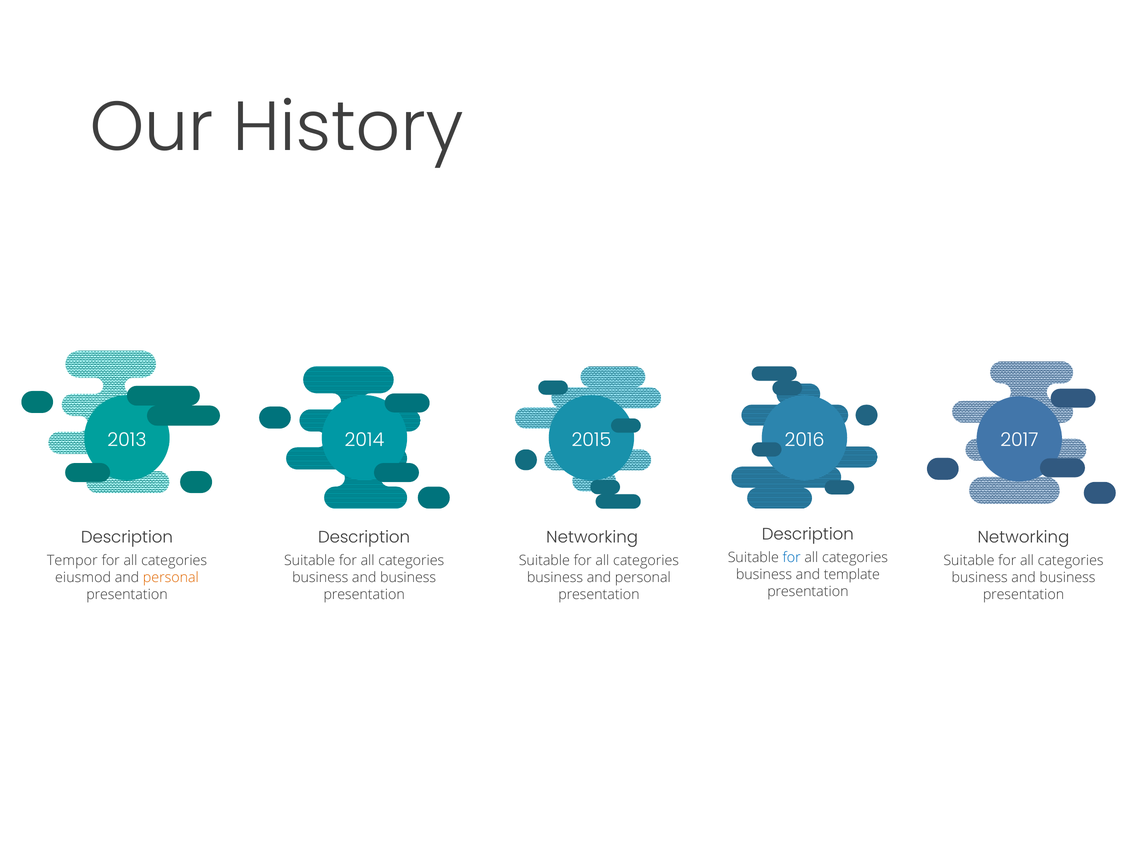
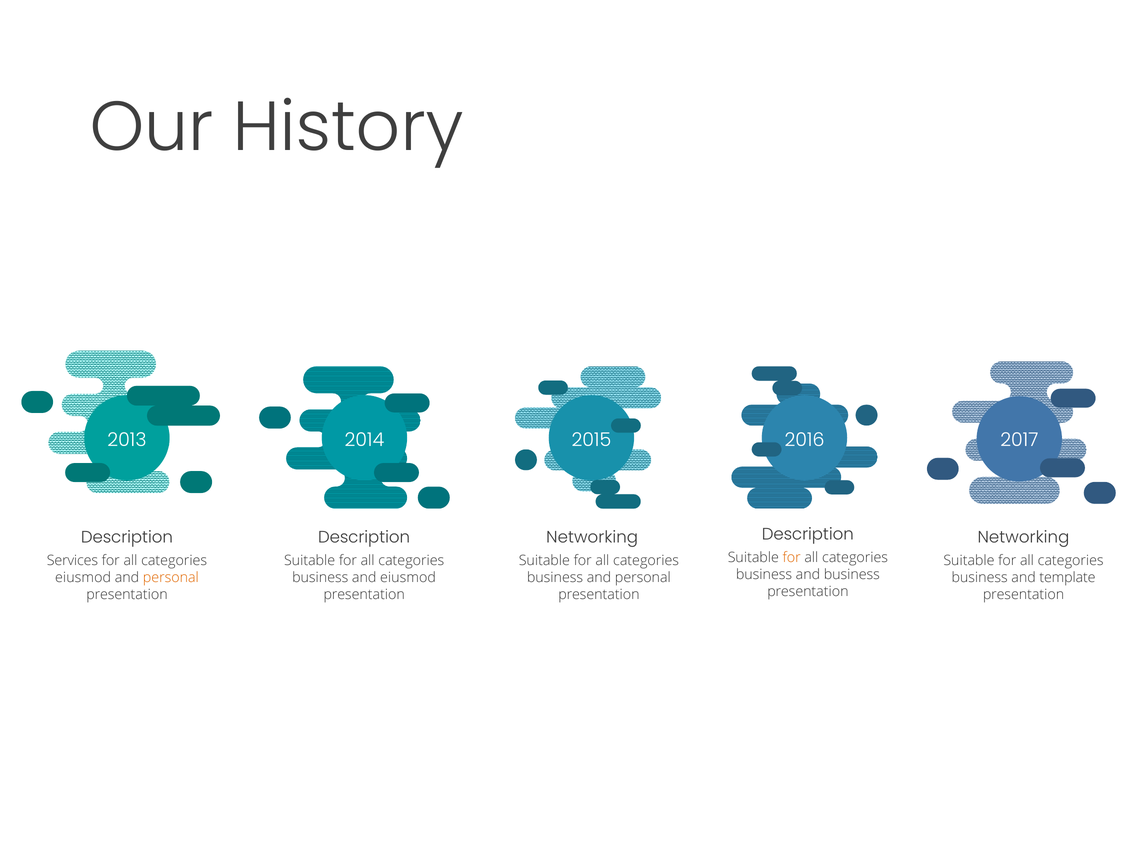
for at (792, 558) colour: blue -> orange
Tempor: Tempor -> Services
and template: template -> business
business at (408, 578): business -> eiusmod
business at (1067, 578): business -> template
